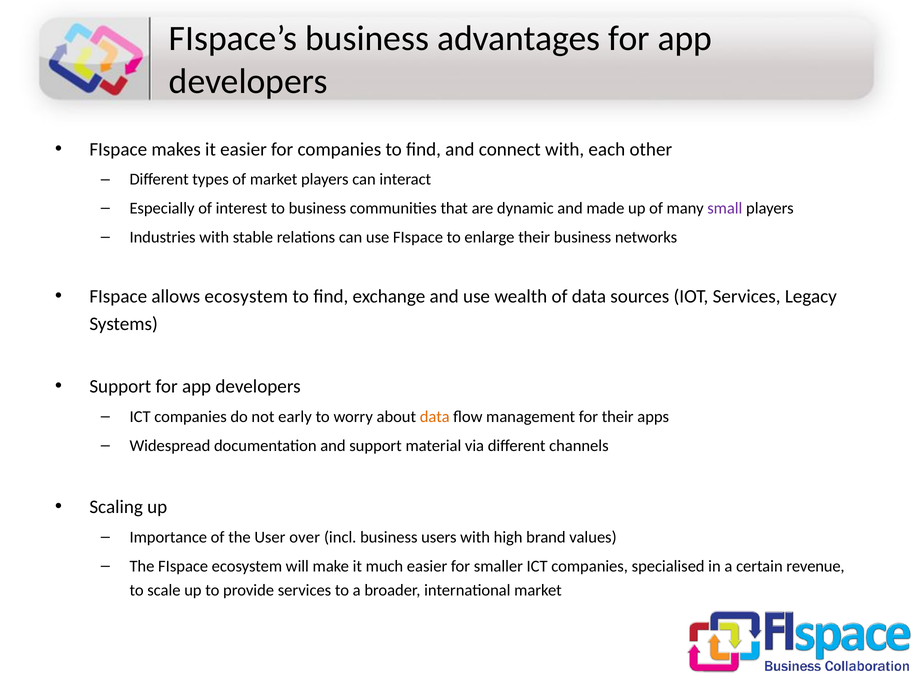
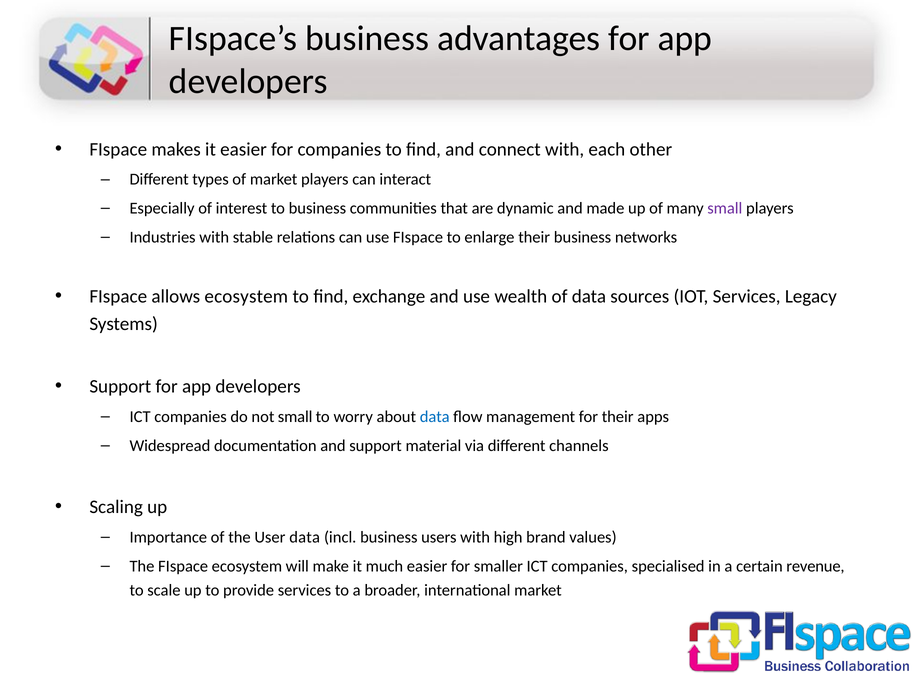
not early: early -> small
data at (435, 417) colour: orange -> blue
User over: over -> data
